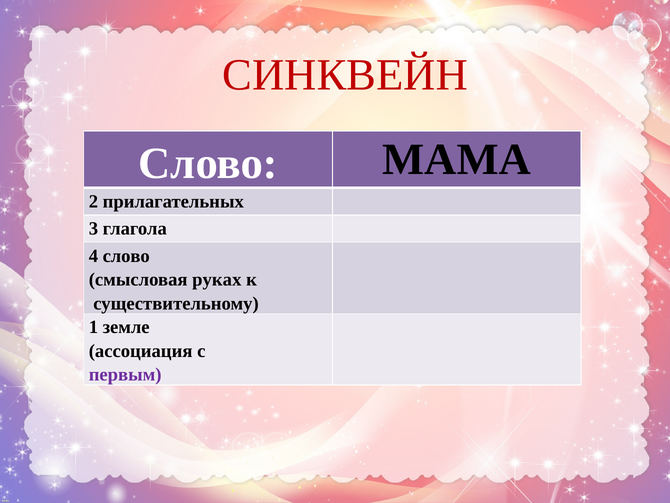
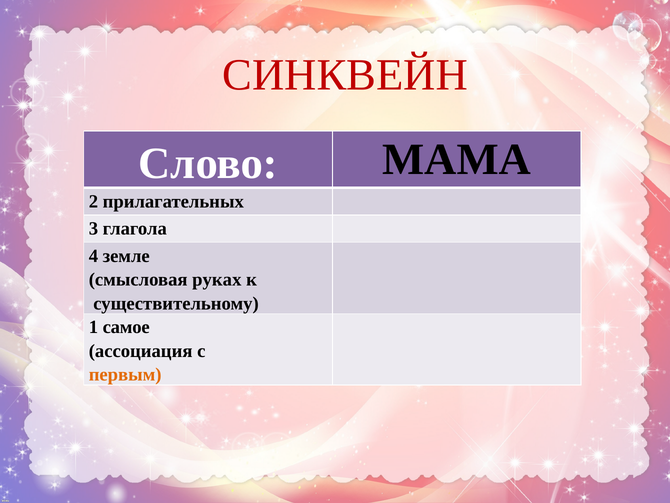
4 слово: слово -> земле
земле: земле -> самое
первым colour: purple -> orange
